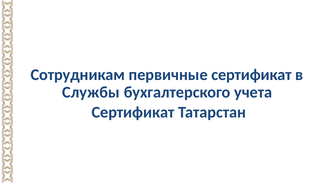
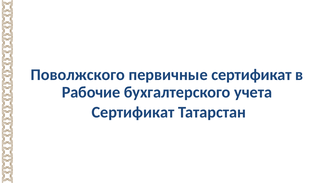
Сотрудникам: Сотрудникам -> Поволжского
Службы: Службы -> Рабочие
